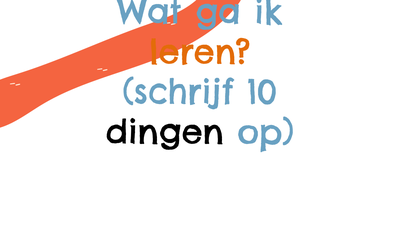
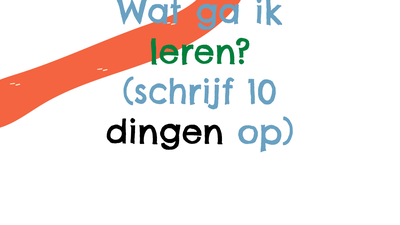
leren colour: orange -> green
